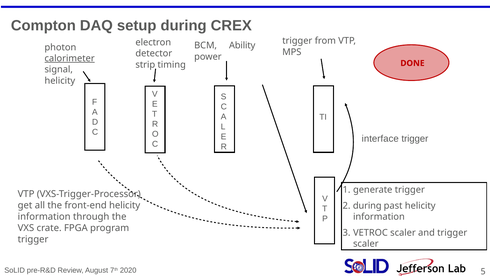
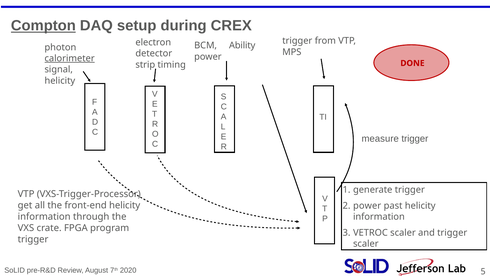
Compton underline: none -> present
interface: interface -> measure
during at (367, 205): during -> power
